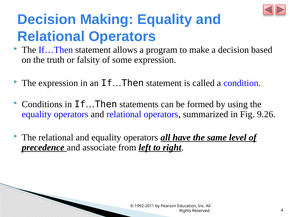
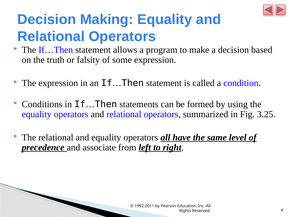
9.26: 9.26 -> 3.25
